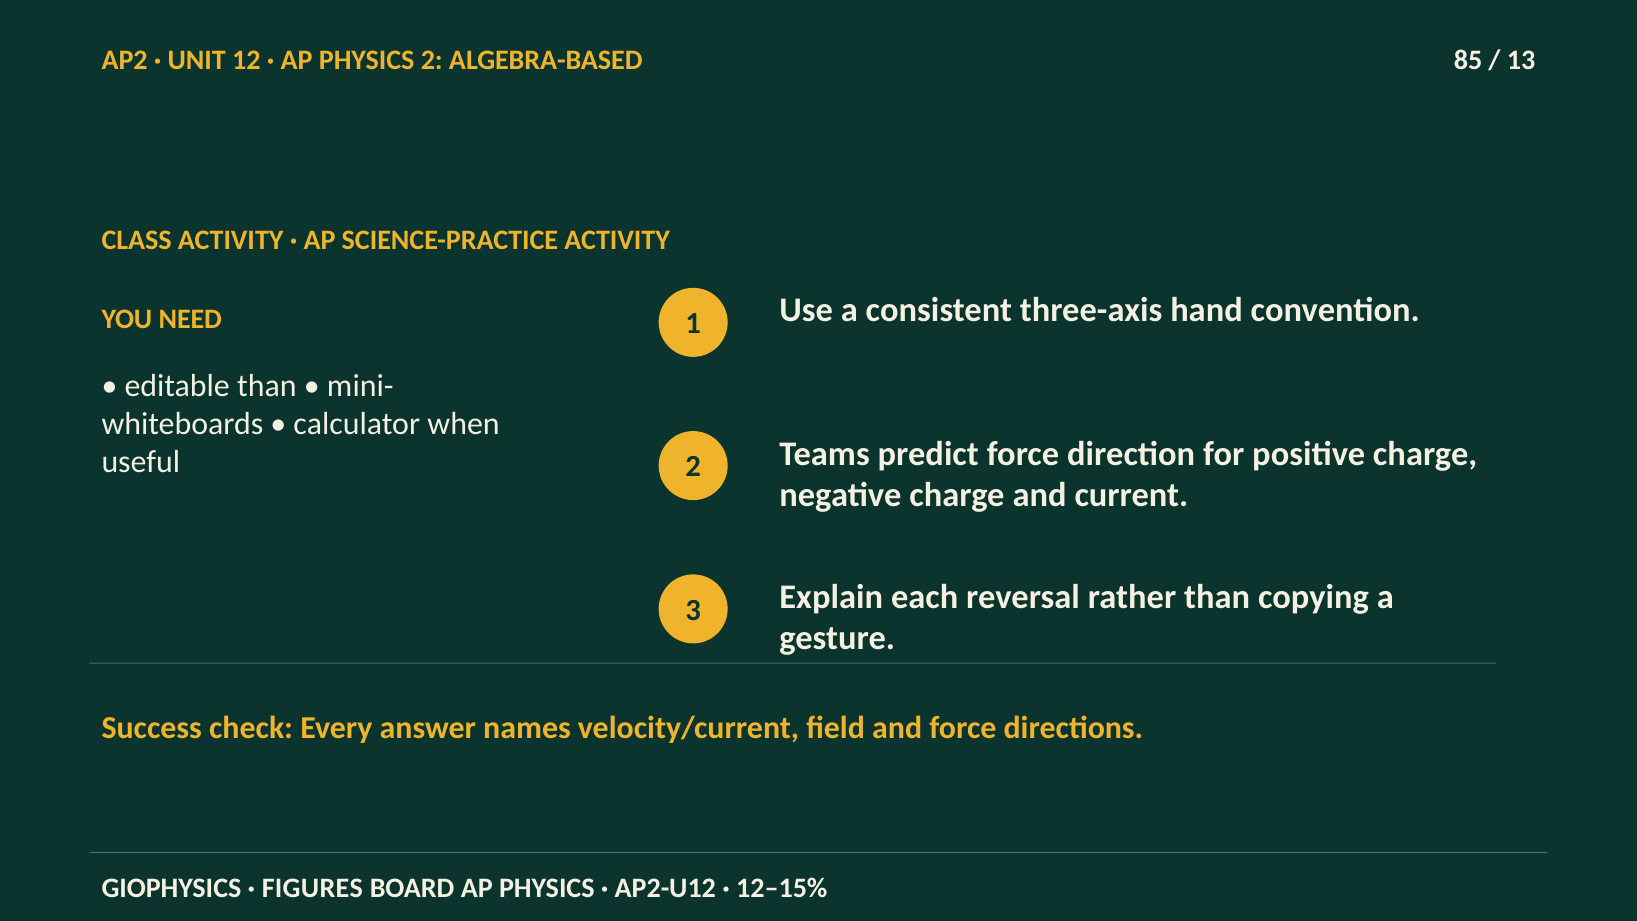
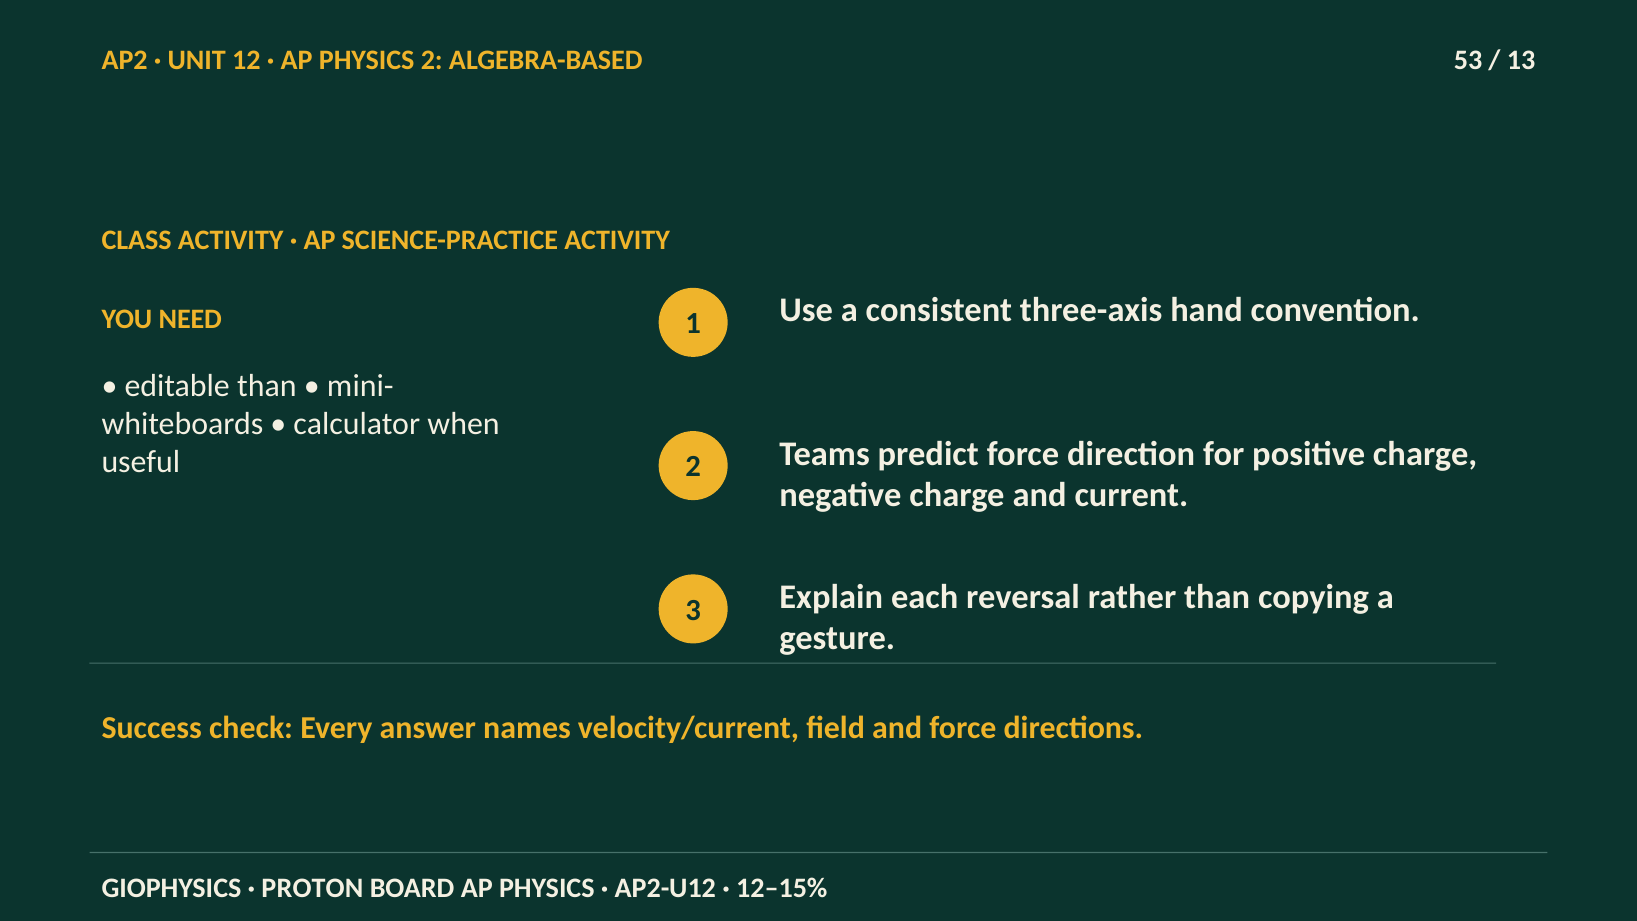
85: 85 -> 53
FIGURES: FIGURES -> PROTON
